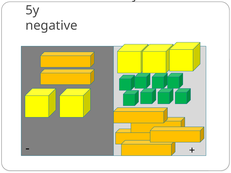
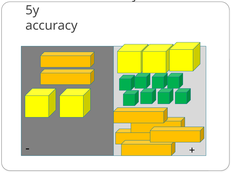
negative: negative -> accuracy
